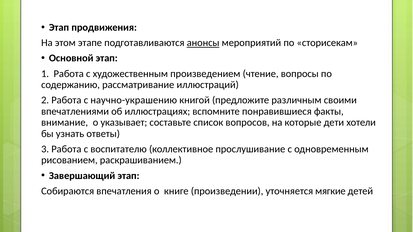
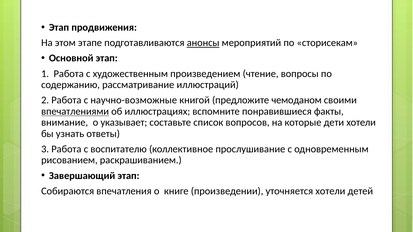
научно-украшению: научно-украшению -> научно-возможные
различным: различным -> чемоданом
впечатлениями underline: none -> present
уточняется мягкие: мягкие -> хотели
